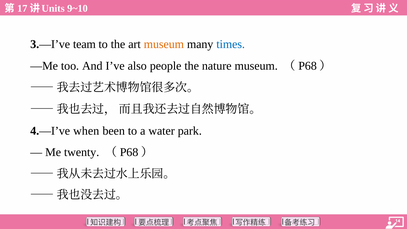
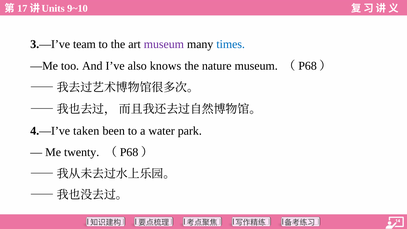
museum at (164, 44) colour: orange -> purple
people: people -> knows
when: when -> taken
